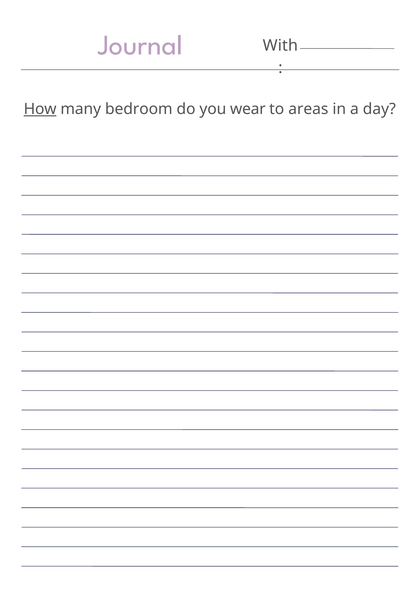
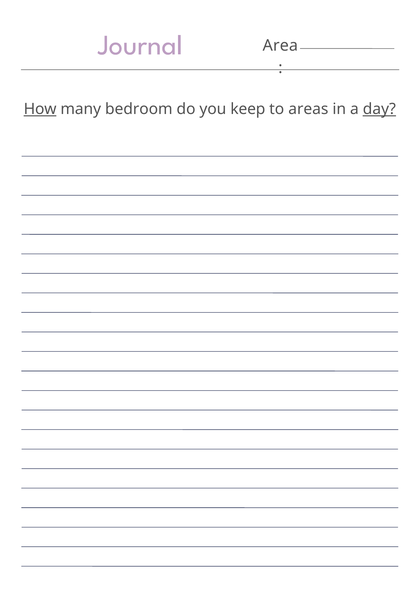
With: With -> Area
wear: wear -> keep
day underline: none -> present
